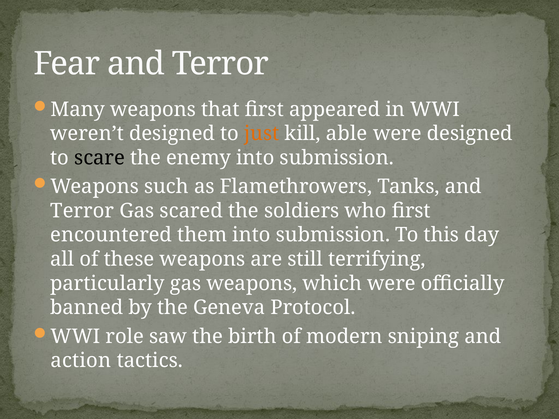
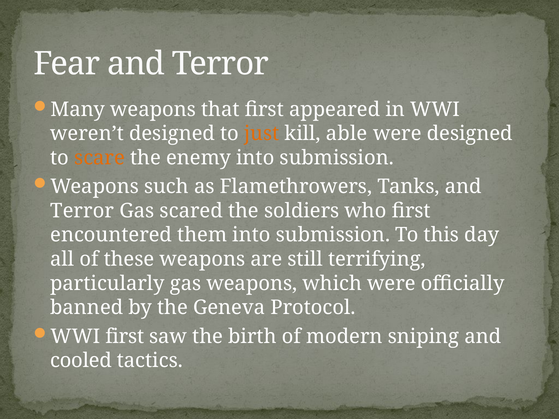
scare colour: black -> orange
WWI role: role -> first
action: action -> cooled
